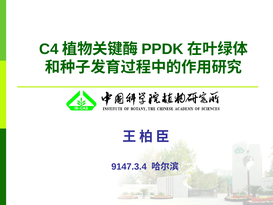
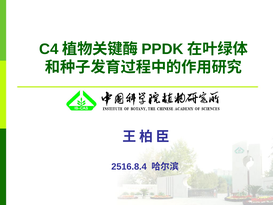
9147.3.4: 9147.3.4 -> 2516.8.4
